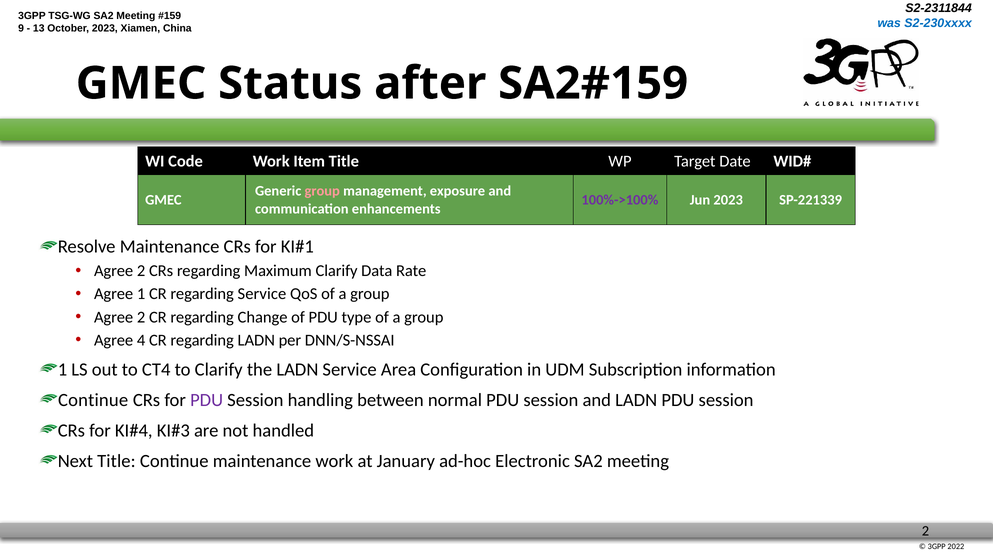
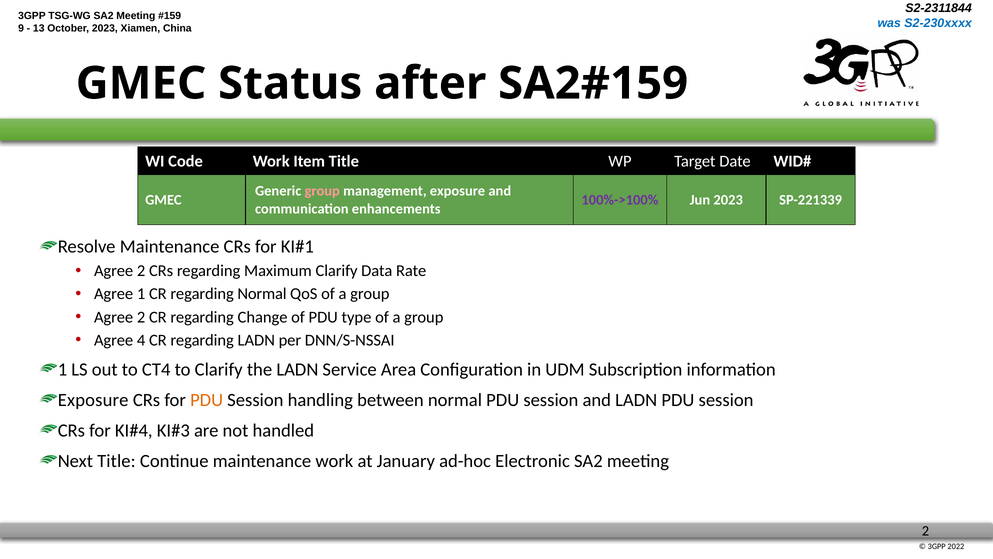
regarding Service: Service -> Normal
Continue at (93, 400): Continue -> Exposure
PDU at (207, 400) colour: purple -> orange
